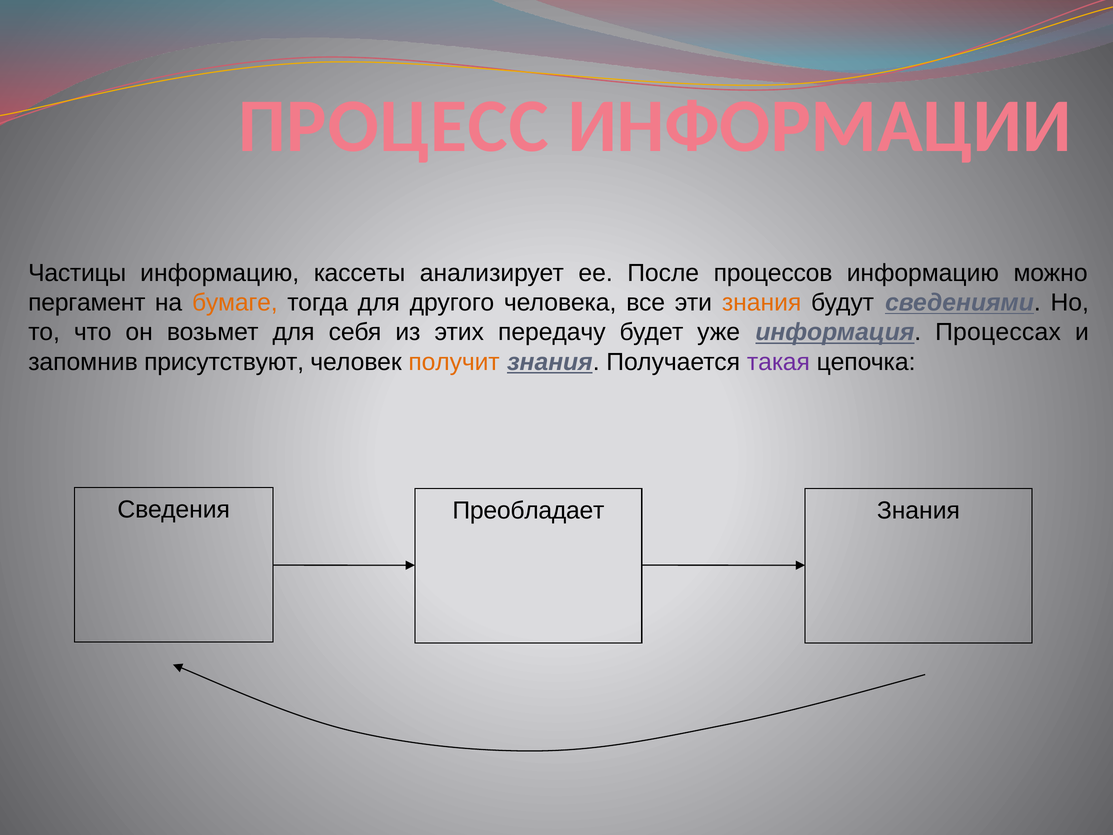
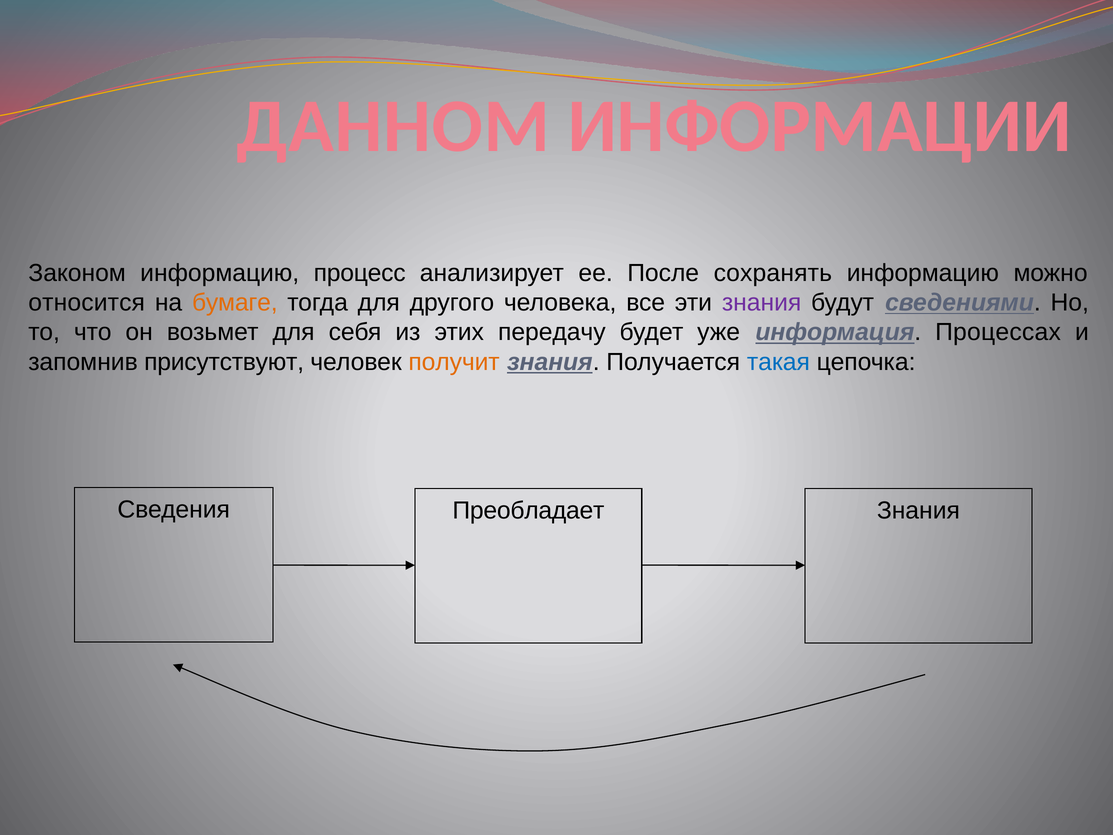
ПРОЦЕСС: ПРОЦЕСС -> ДАННОМ
Частицы: Частицы -> Законом
кассеты: кассеты -> процесс
процессов: процессов -> сохранять
пергамент: пергамент -> относится
знания at (762, 302) colour: orange -> purple
такая colour: purple -> blue
